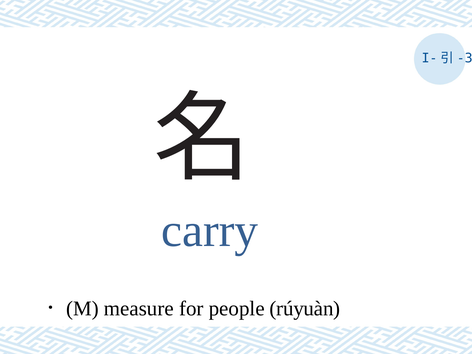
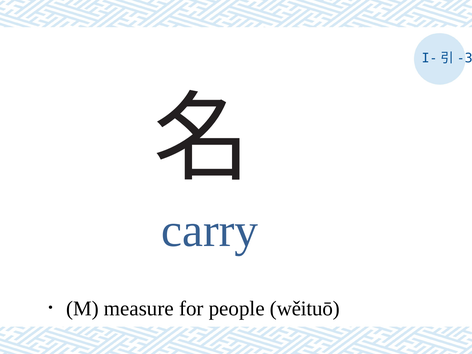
rúyuàn: rúyuàn -> wěituō
